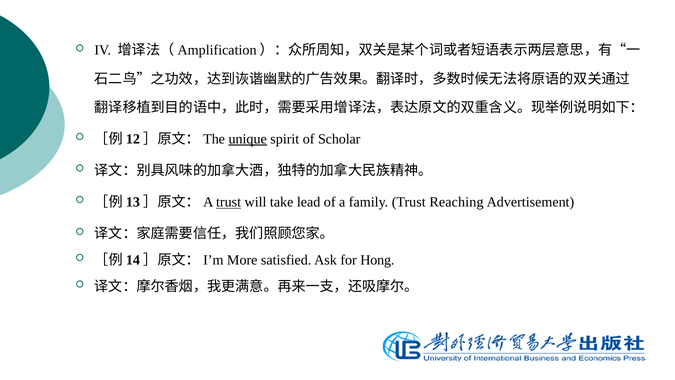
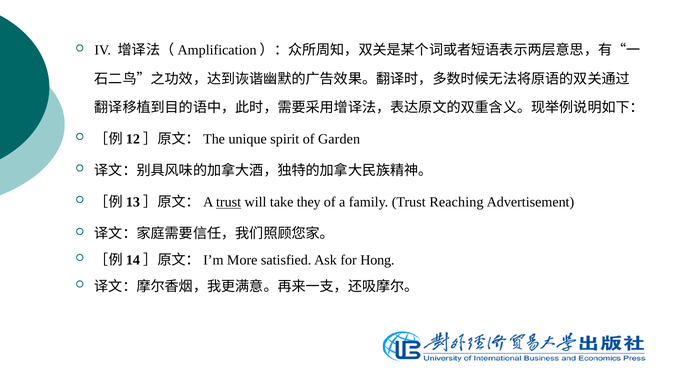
unique underline: present -> none
Scholar: Scholar -> Garden
lead: lead -> they
